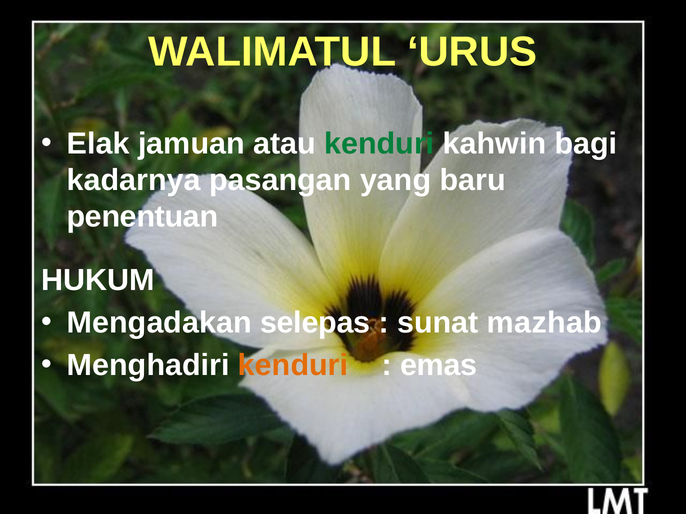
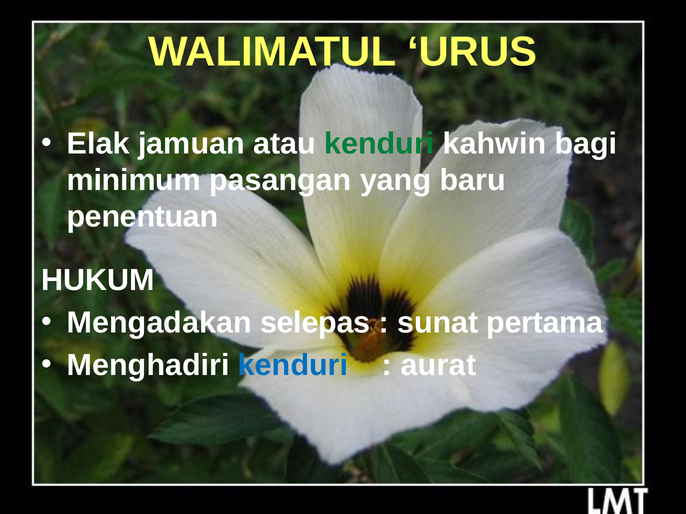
kadarnya: kadarnya -> minimum
mazhab: mazhab -> pertama
kenduri at (293, 366) colour: orange -> blue
emas: emas -> aurat
